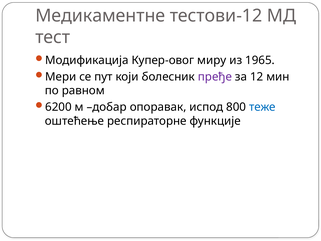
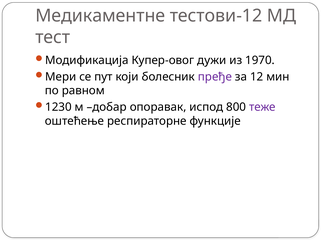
миру: миру -> дужи
1965: 1965 -> 1970
6200: 6200 -> 1230
теже colour: blue -> purple
